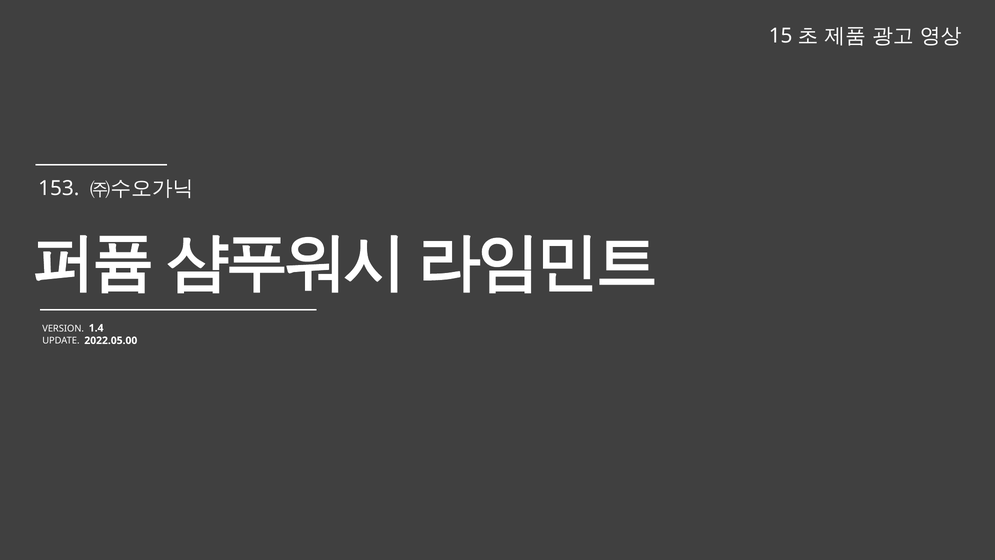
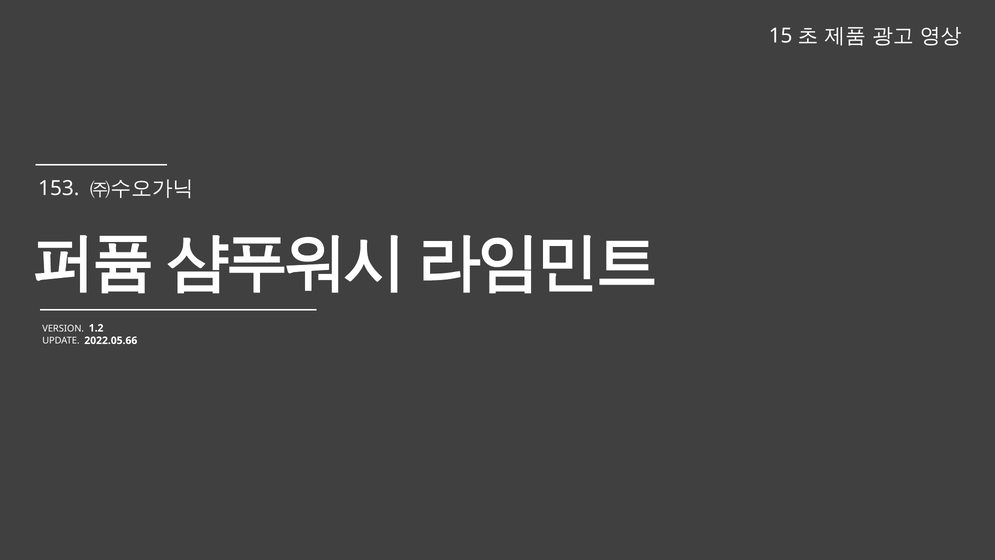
1.4: 1.4 -> 1.2
2022.05.00: 2022.05.00 -> 2022.05.66
